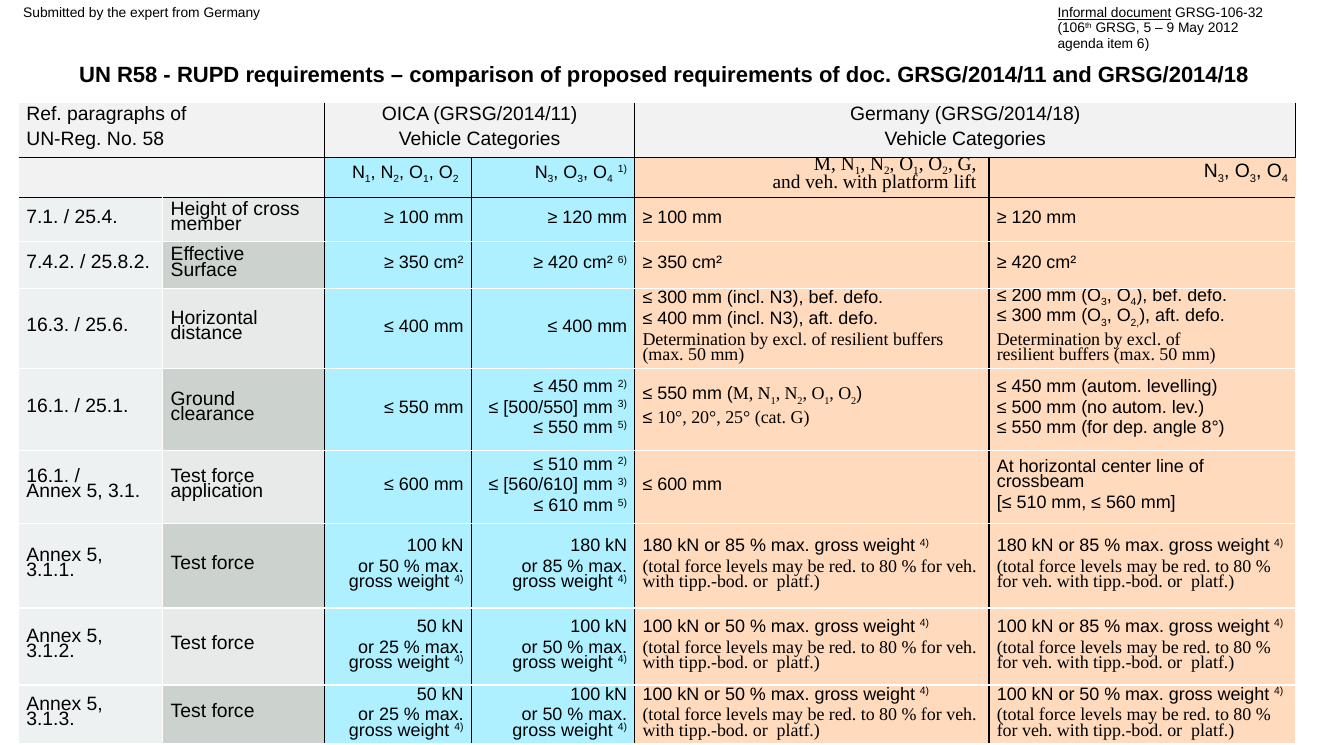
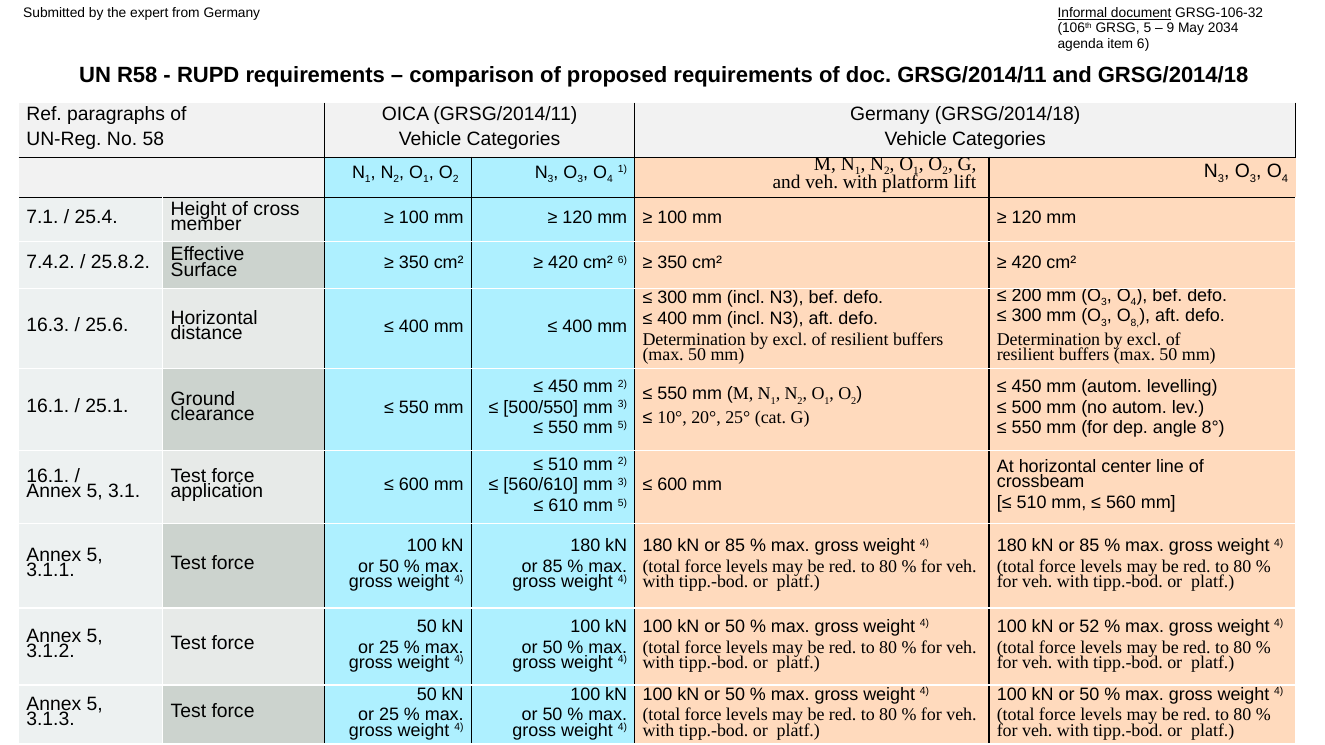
2012: 2012 -> 2034
2 at (1135, 323): 2 -> 8
100 kN or 85: 85 -> 52
